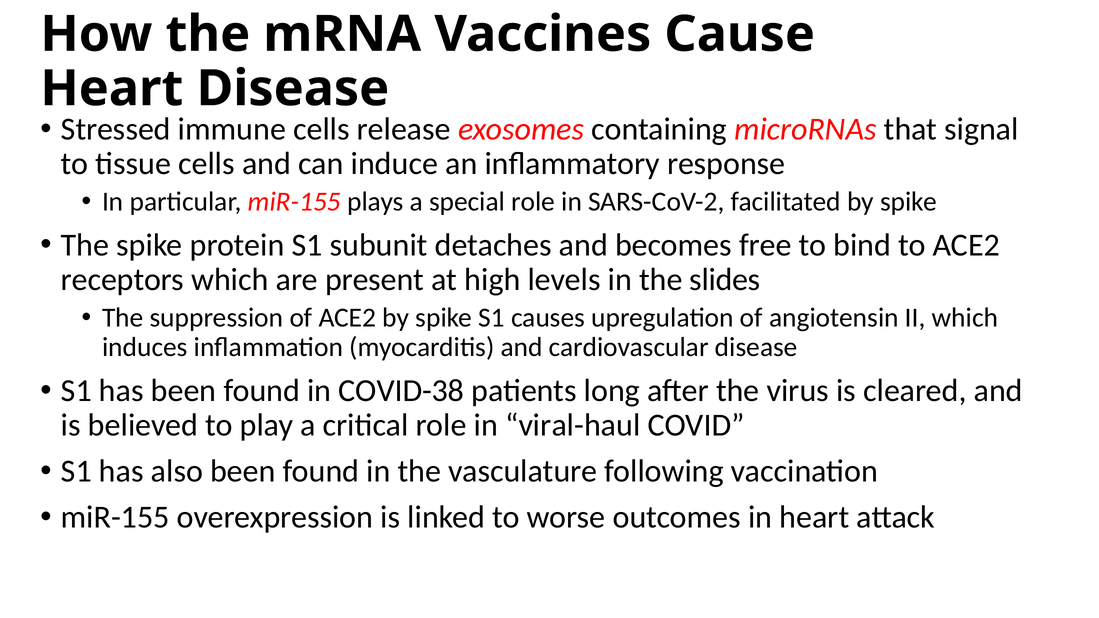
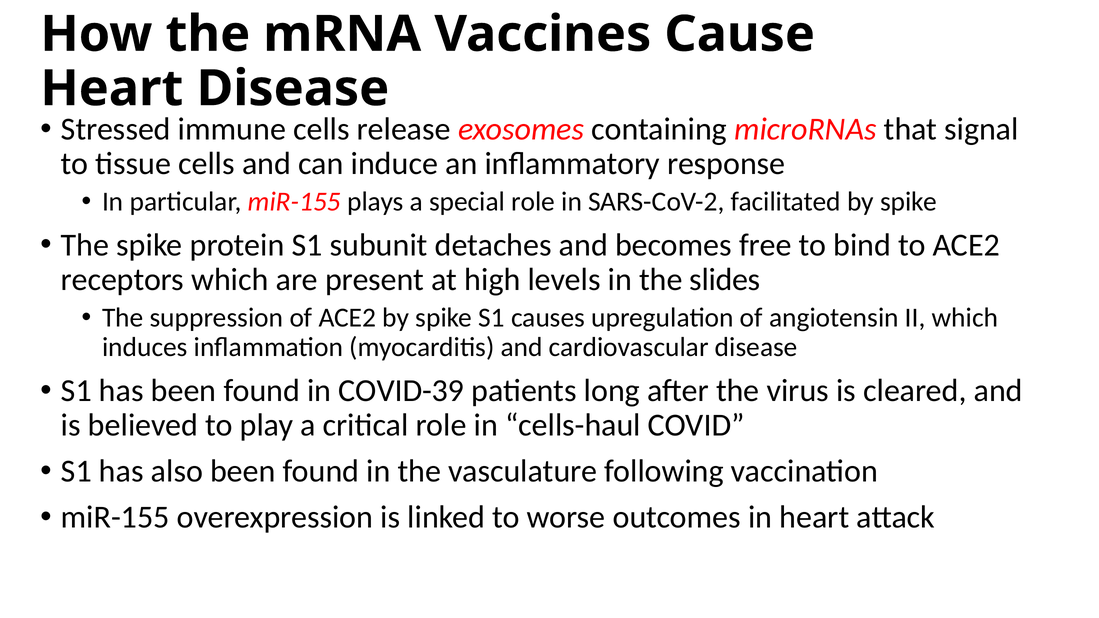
COVID-38: COVID-38 -> COVID-39
viral-haul: viral-haul -> cells-haul
